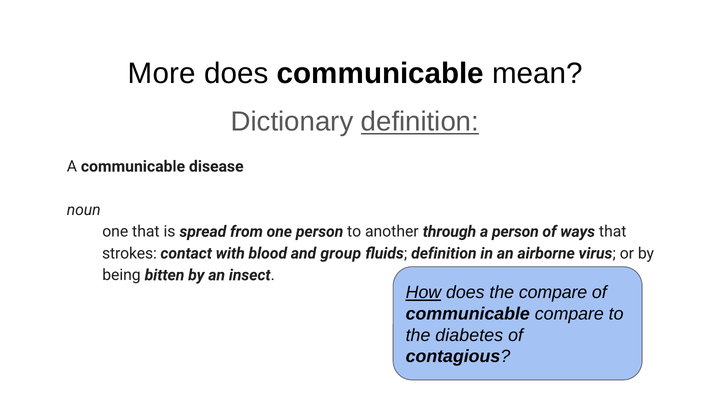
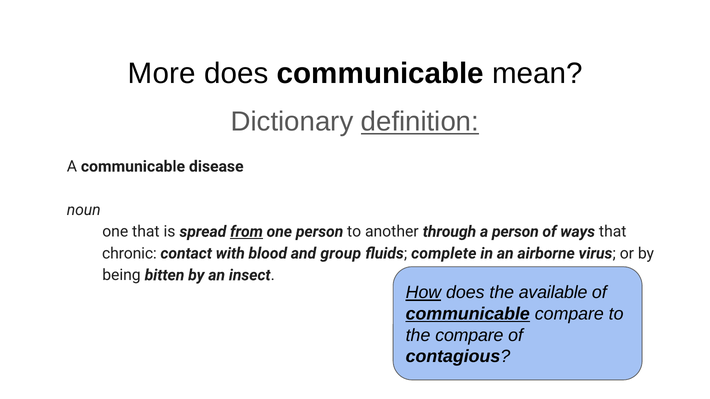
from underline: none -> present
strokes: strokes -> chronic
fluids definition: definition -> complete
the compare: compare -> available
communicable at (468, 314) underline: none -> present
the diabetes: diabetes -> compare
